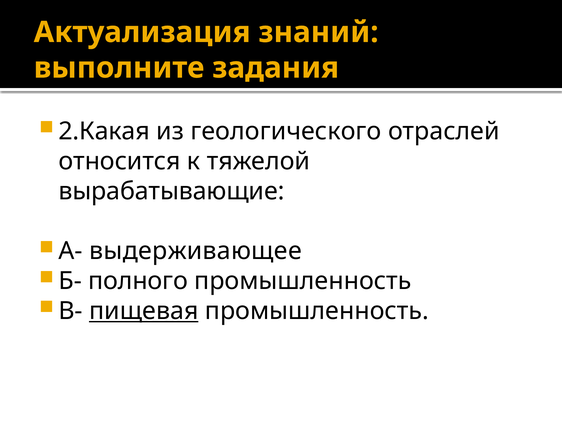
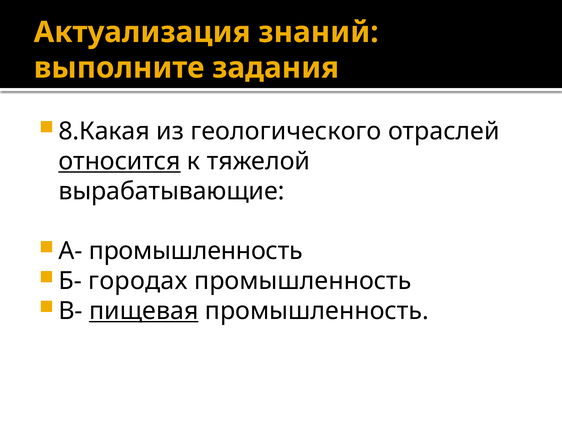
2.Какая: 2.Какая -> 8.Какая
относится underline: none -> present
А- выдерживающее: выдерживающее -> промышленность
полного: полного -> городах
